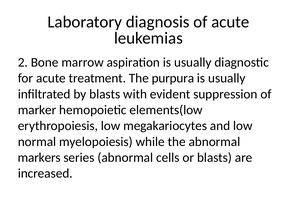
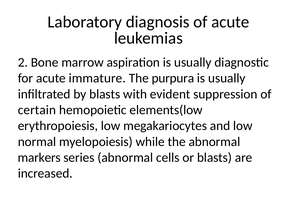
treatment: treatment -> immature
marker: marker -> certain
